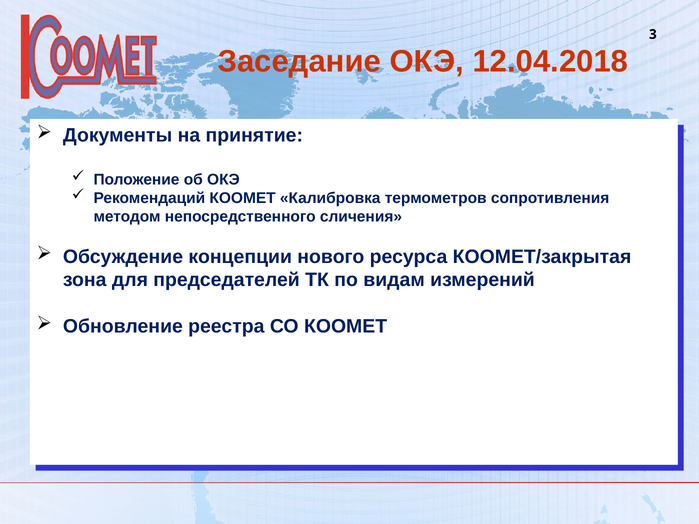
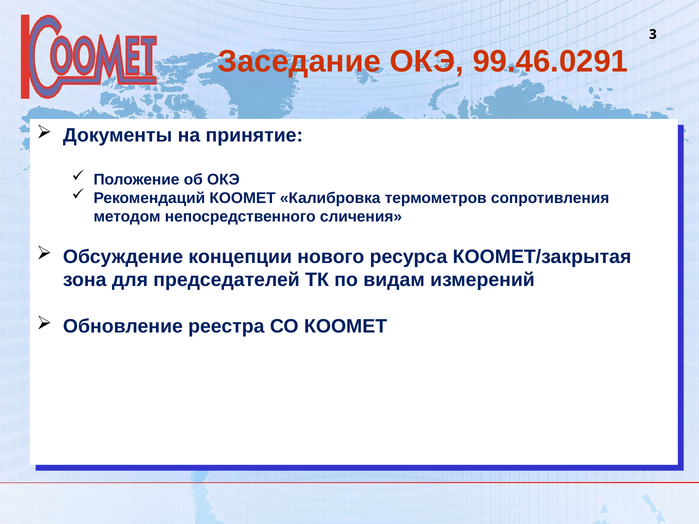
12.04.2018: 12.04.2018 -> 99.46.0291
